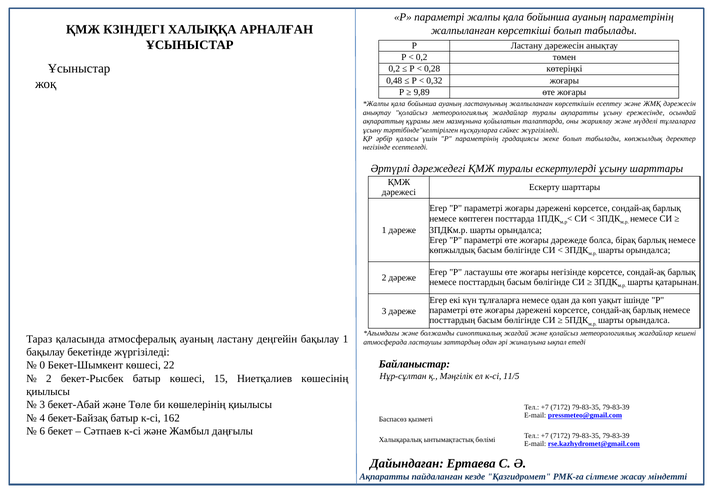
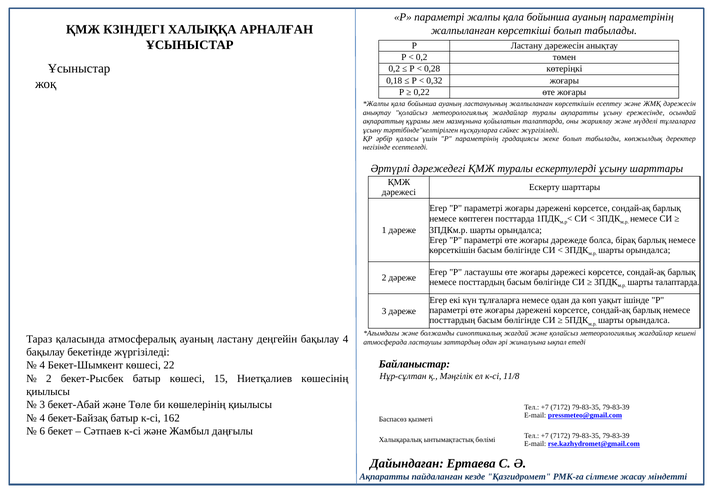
0,48: 0,48 -> 0,18
9,89: 9,89 -> 0,22
көпжылдық at (452, 250): көпжылдық -> көрсеткішін
жоғары негізінде: негізінде -> дәрежесі
шарты қатарынан: қатарынан -> талаптарда
бақылау 1: 1 -> 4
0 at (42, 366): 0 -> 4
11/5: 11/5 -> 11/8
